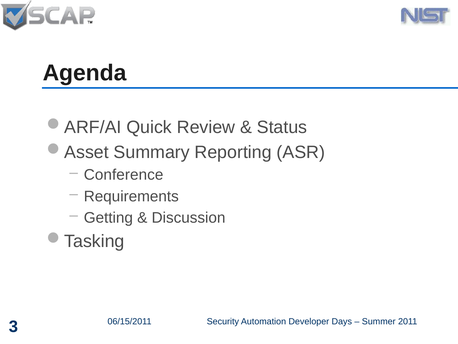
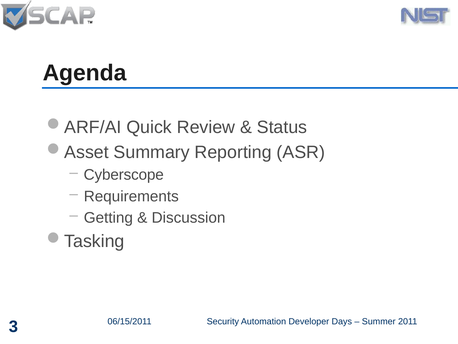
Conference: Conference -> Cyberscope
